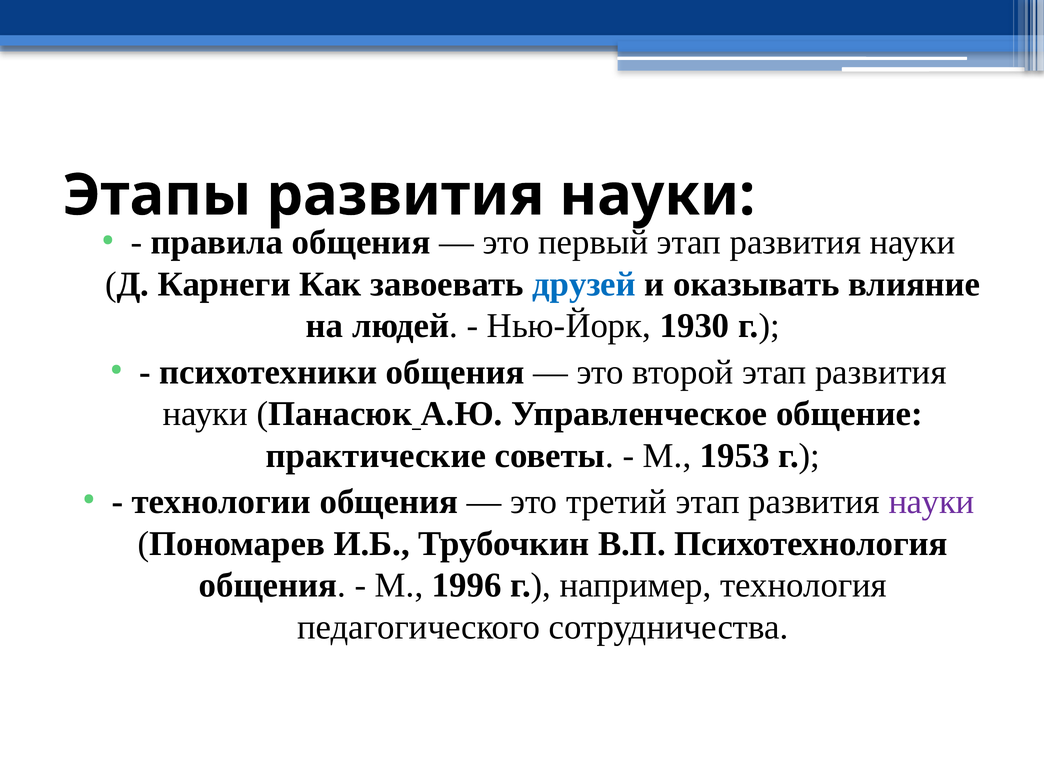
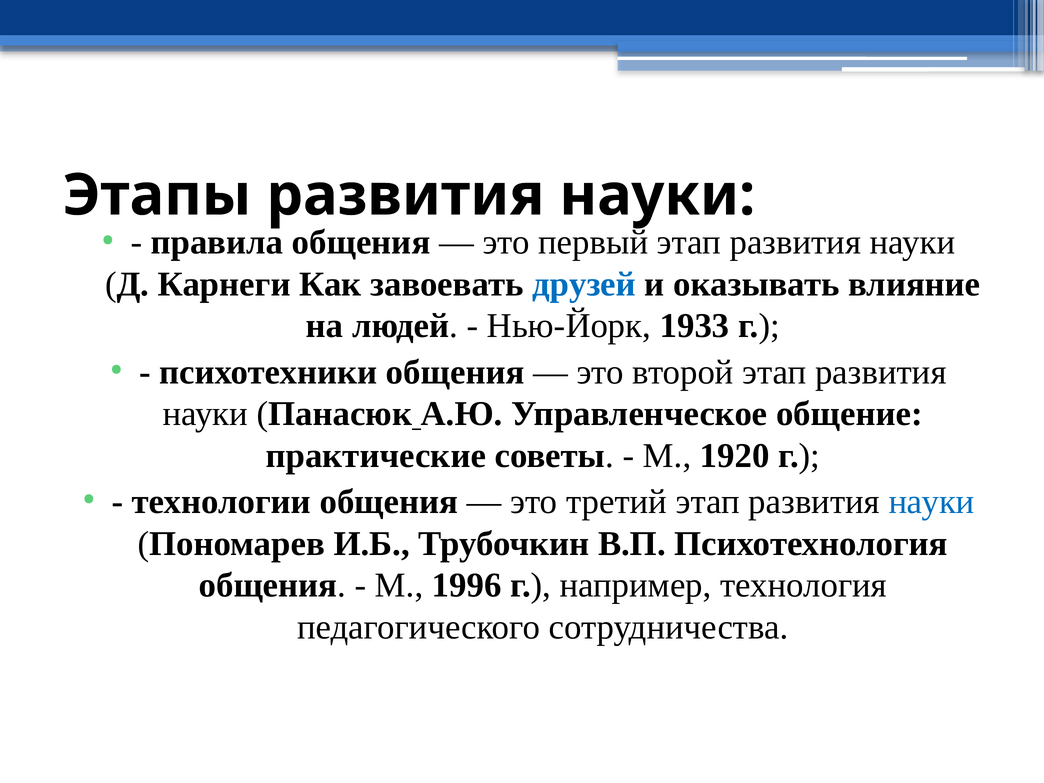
1930: 1930 -> 1933
1953: 1953 -> 1920
науки at (931, 502) colour: purple -> blue
